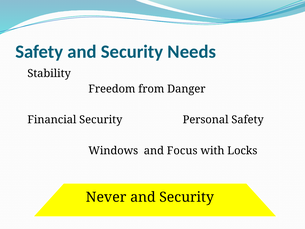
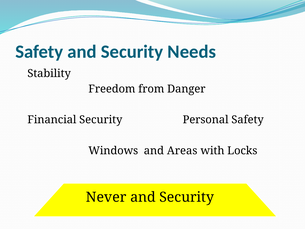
Focus: Focus -> Areas
